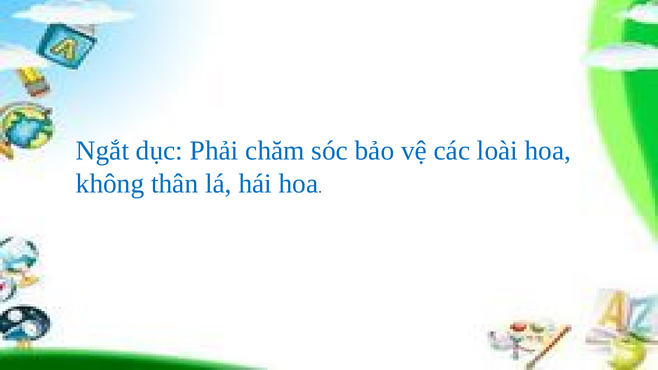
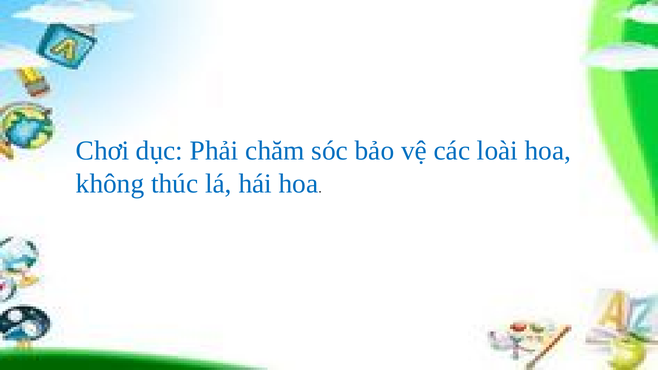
Ngắt: Ngắt -> Chơi
thân: thân -> thúc
